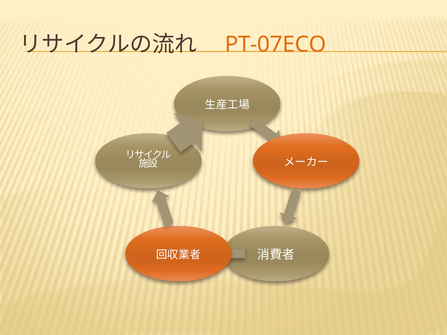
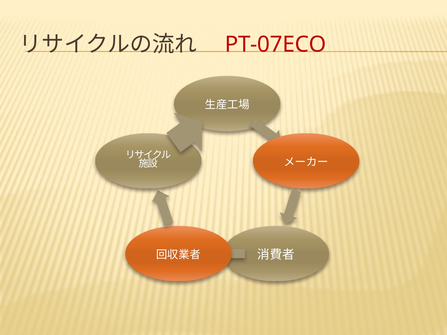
PT-07ECO colour: orange -> red
